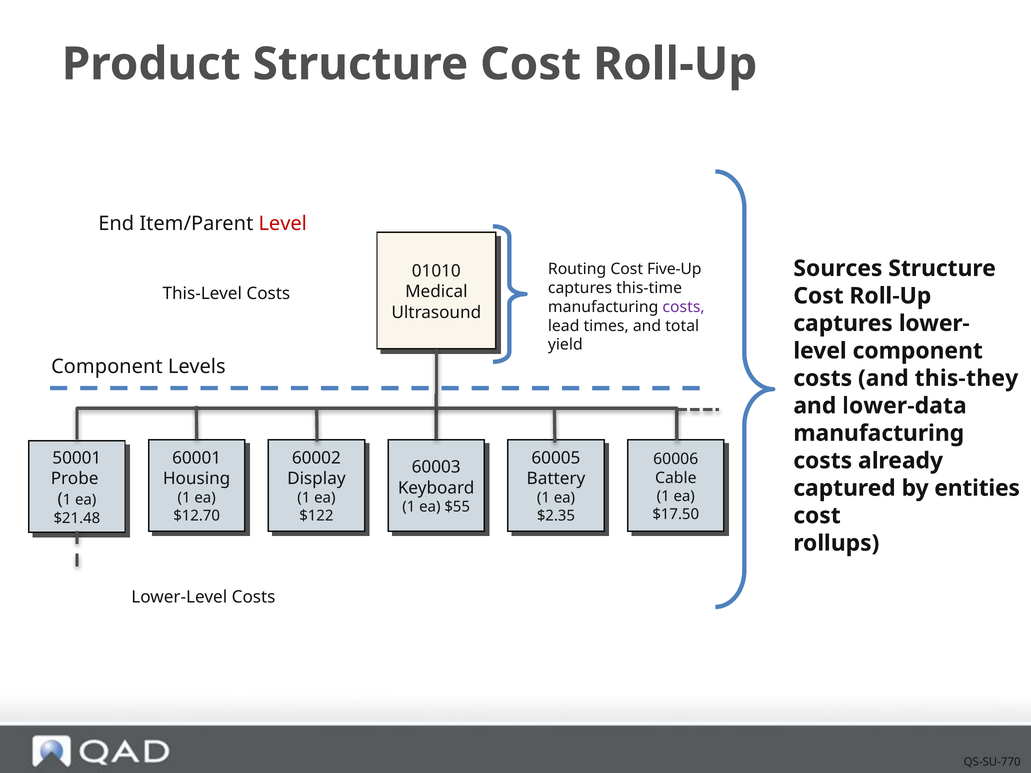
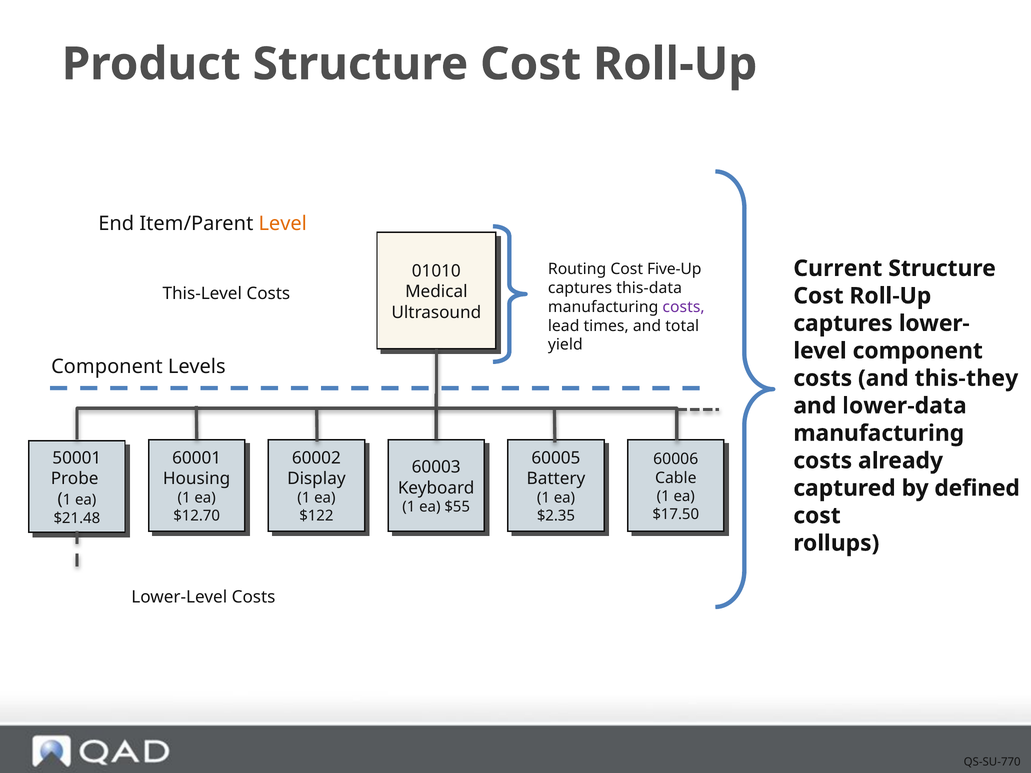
Level at (283, 224) colour: red -> orange
Sources: Sources -> Current
this-time: this-time -> this-data
entities: entities -> defined
